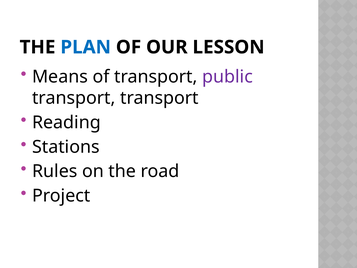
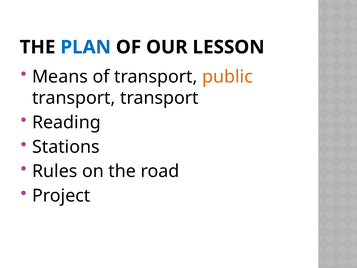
public colour: purple -> orange
